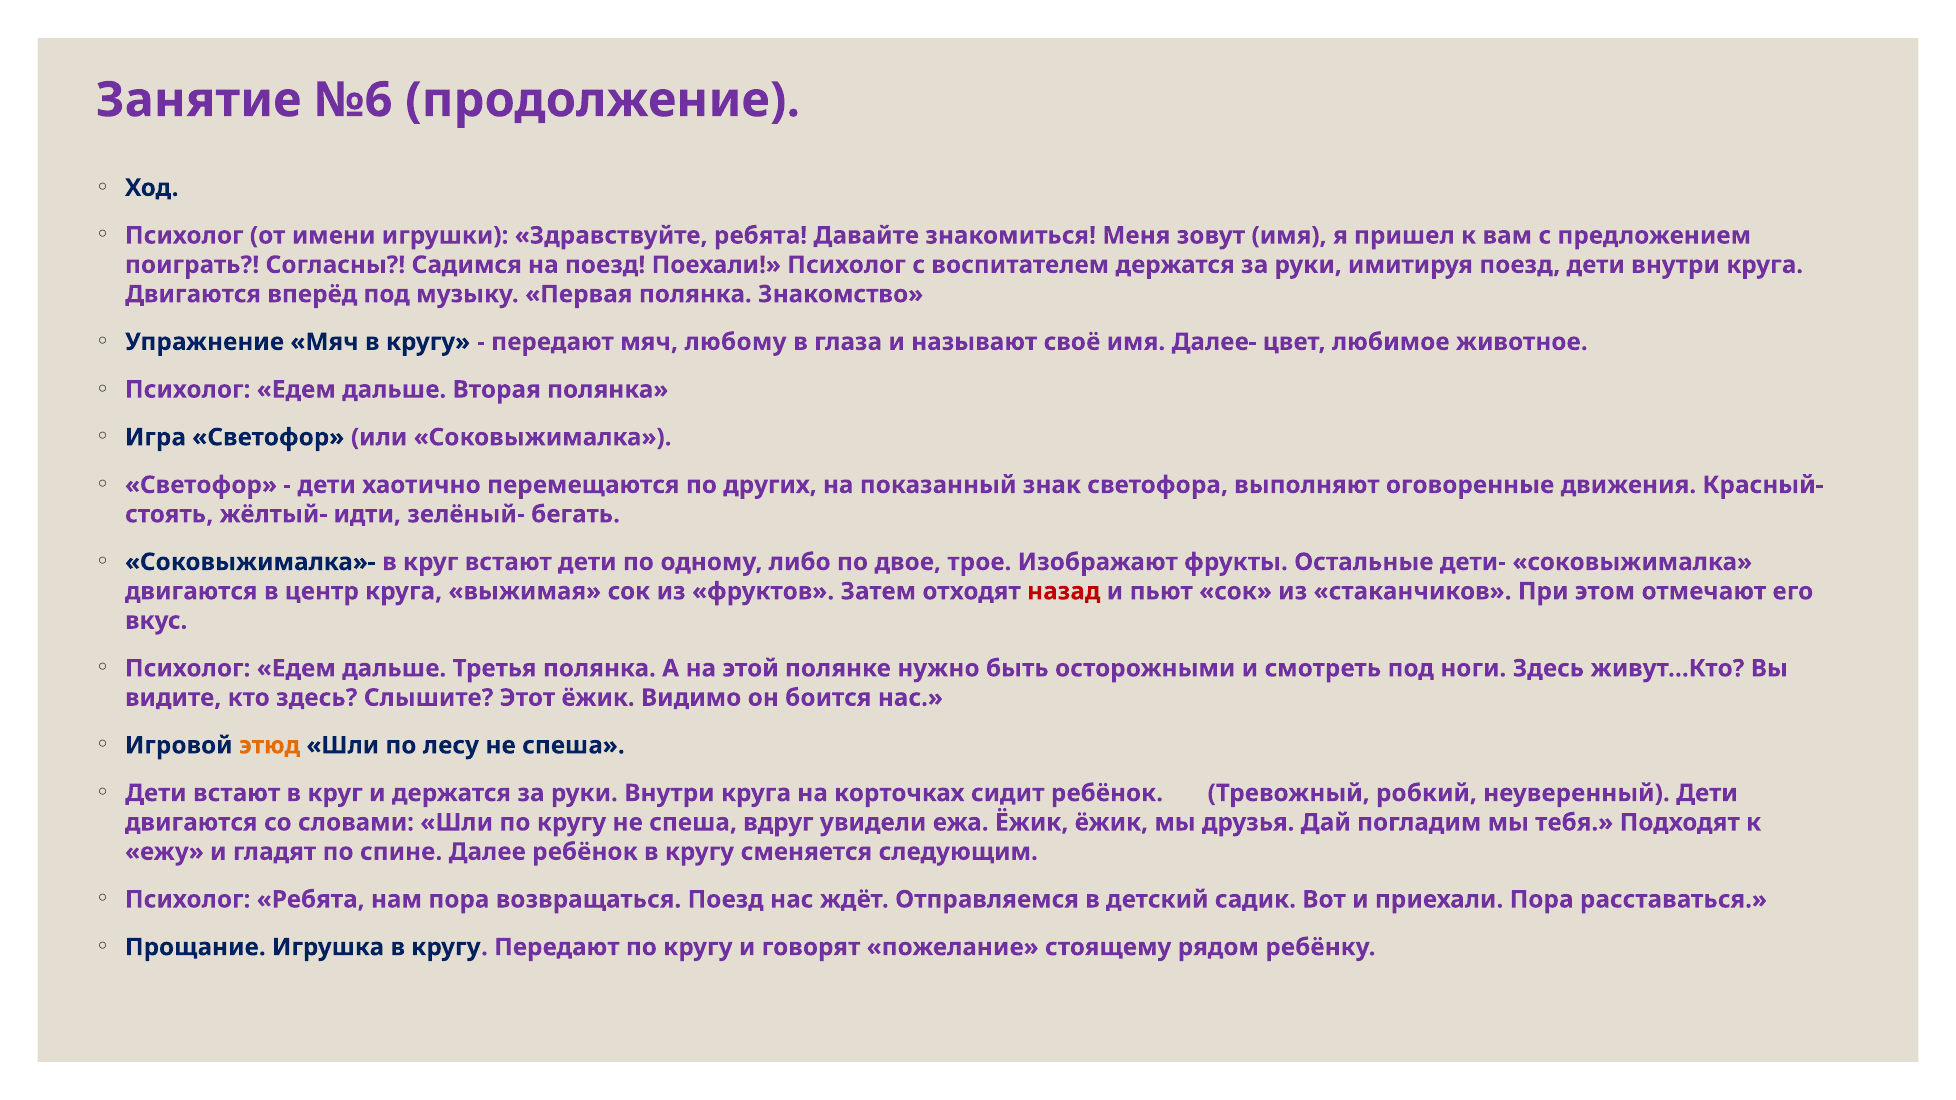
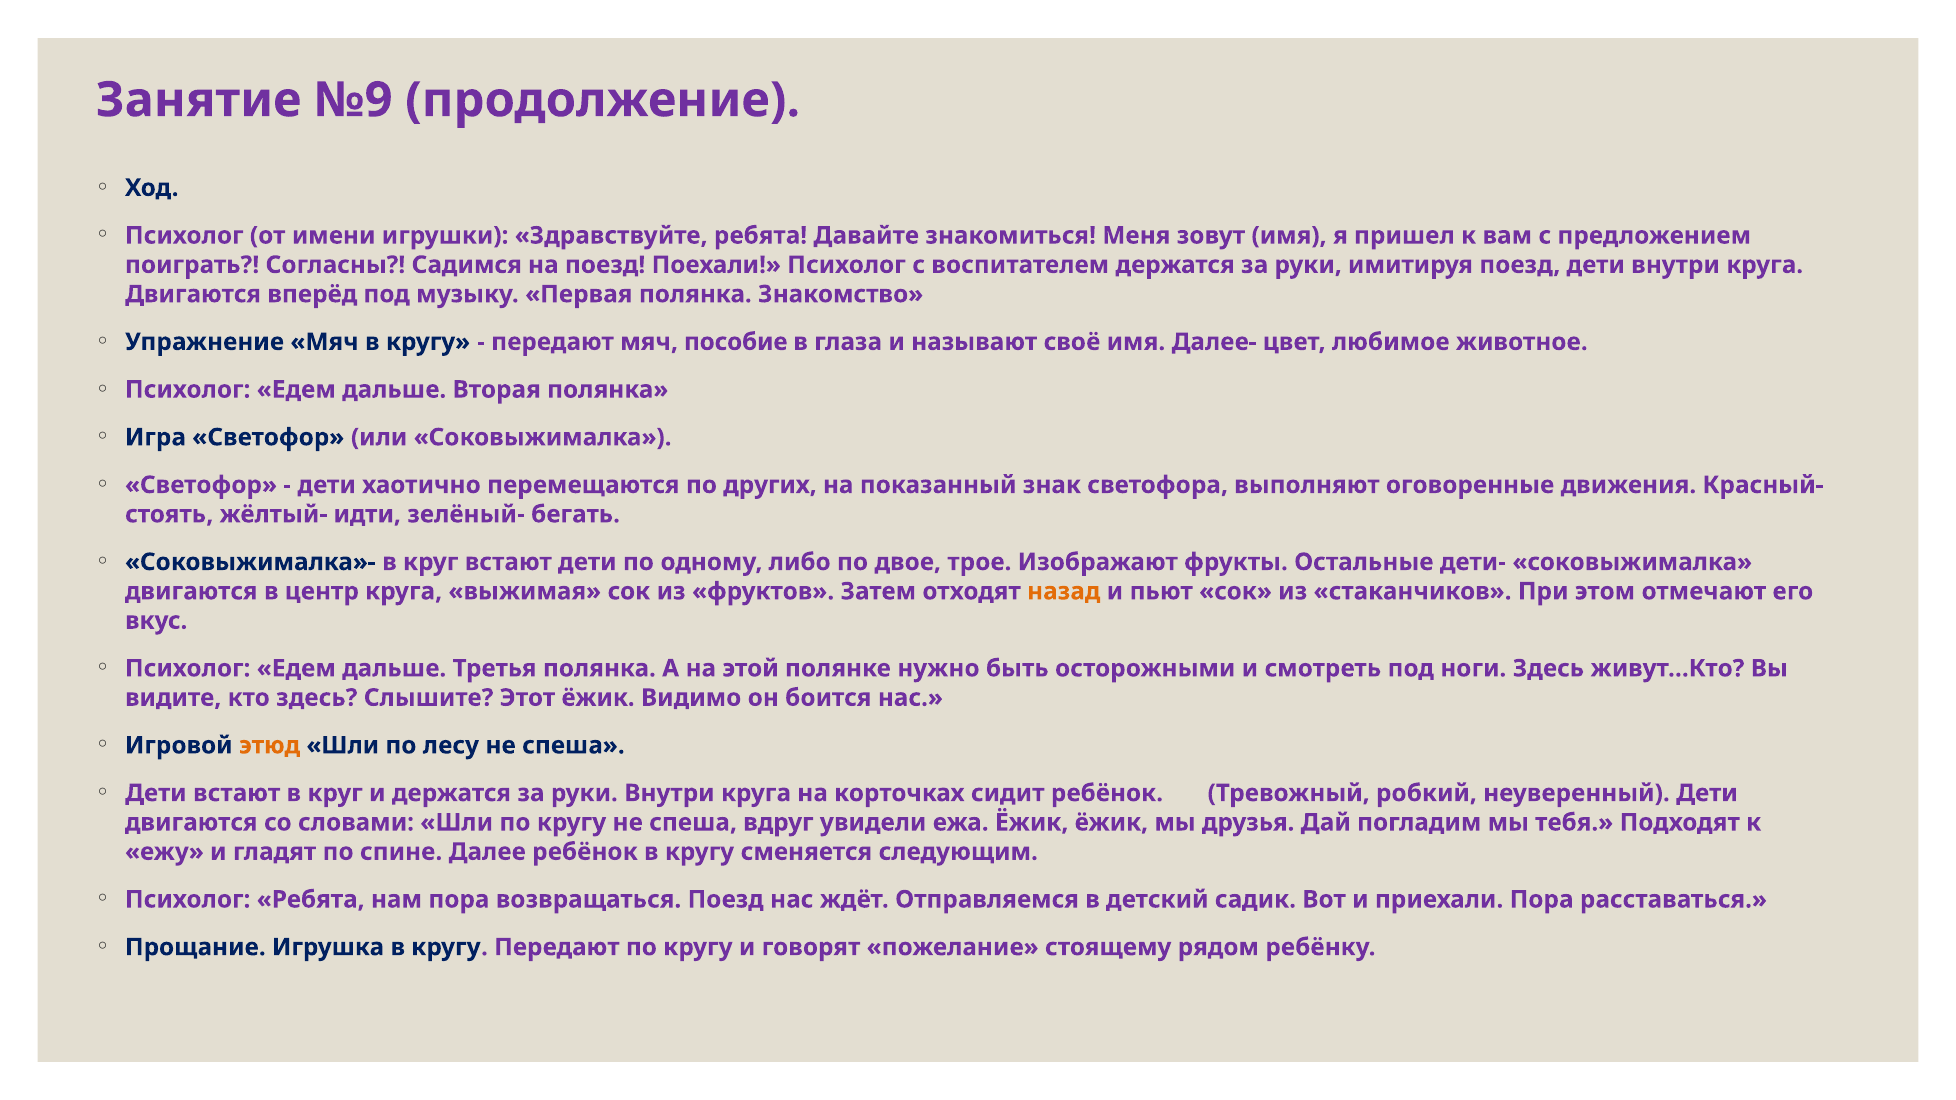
№6: №6 -> №9
любому: любому -> пособие
назад colour: red -> orange
